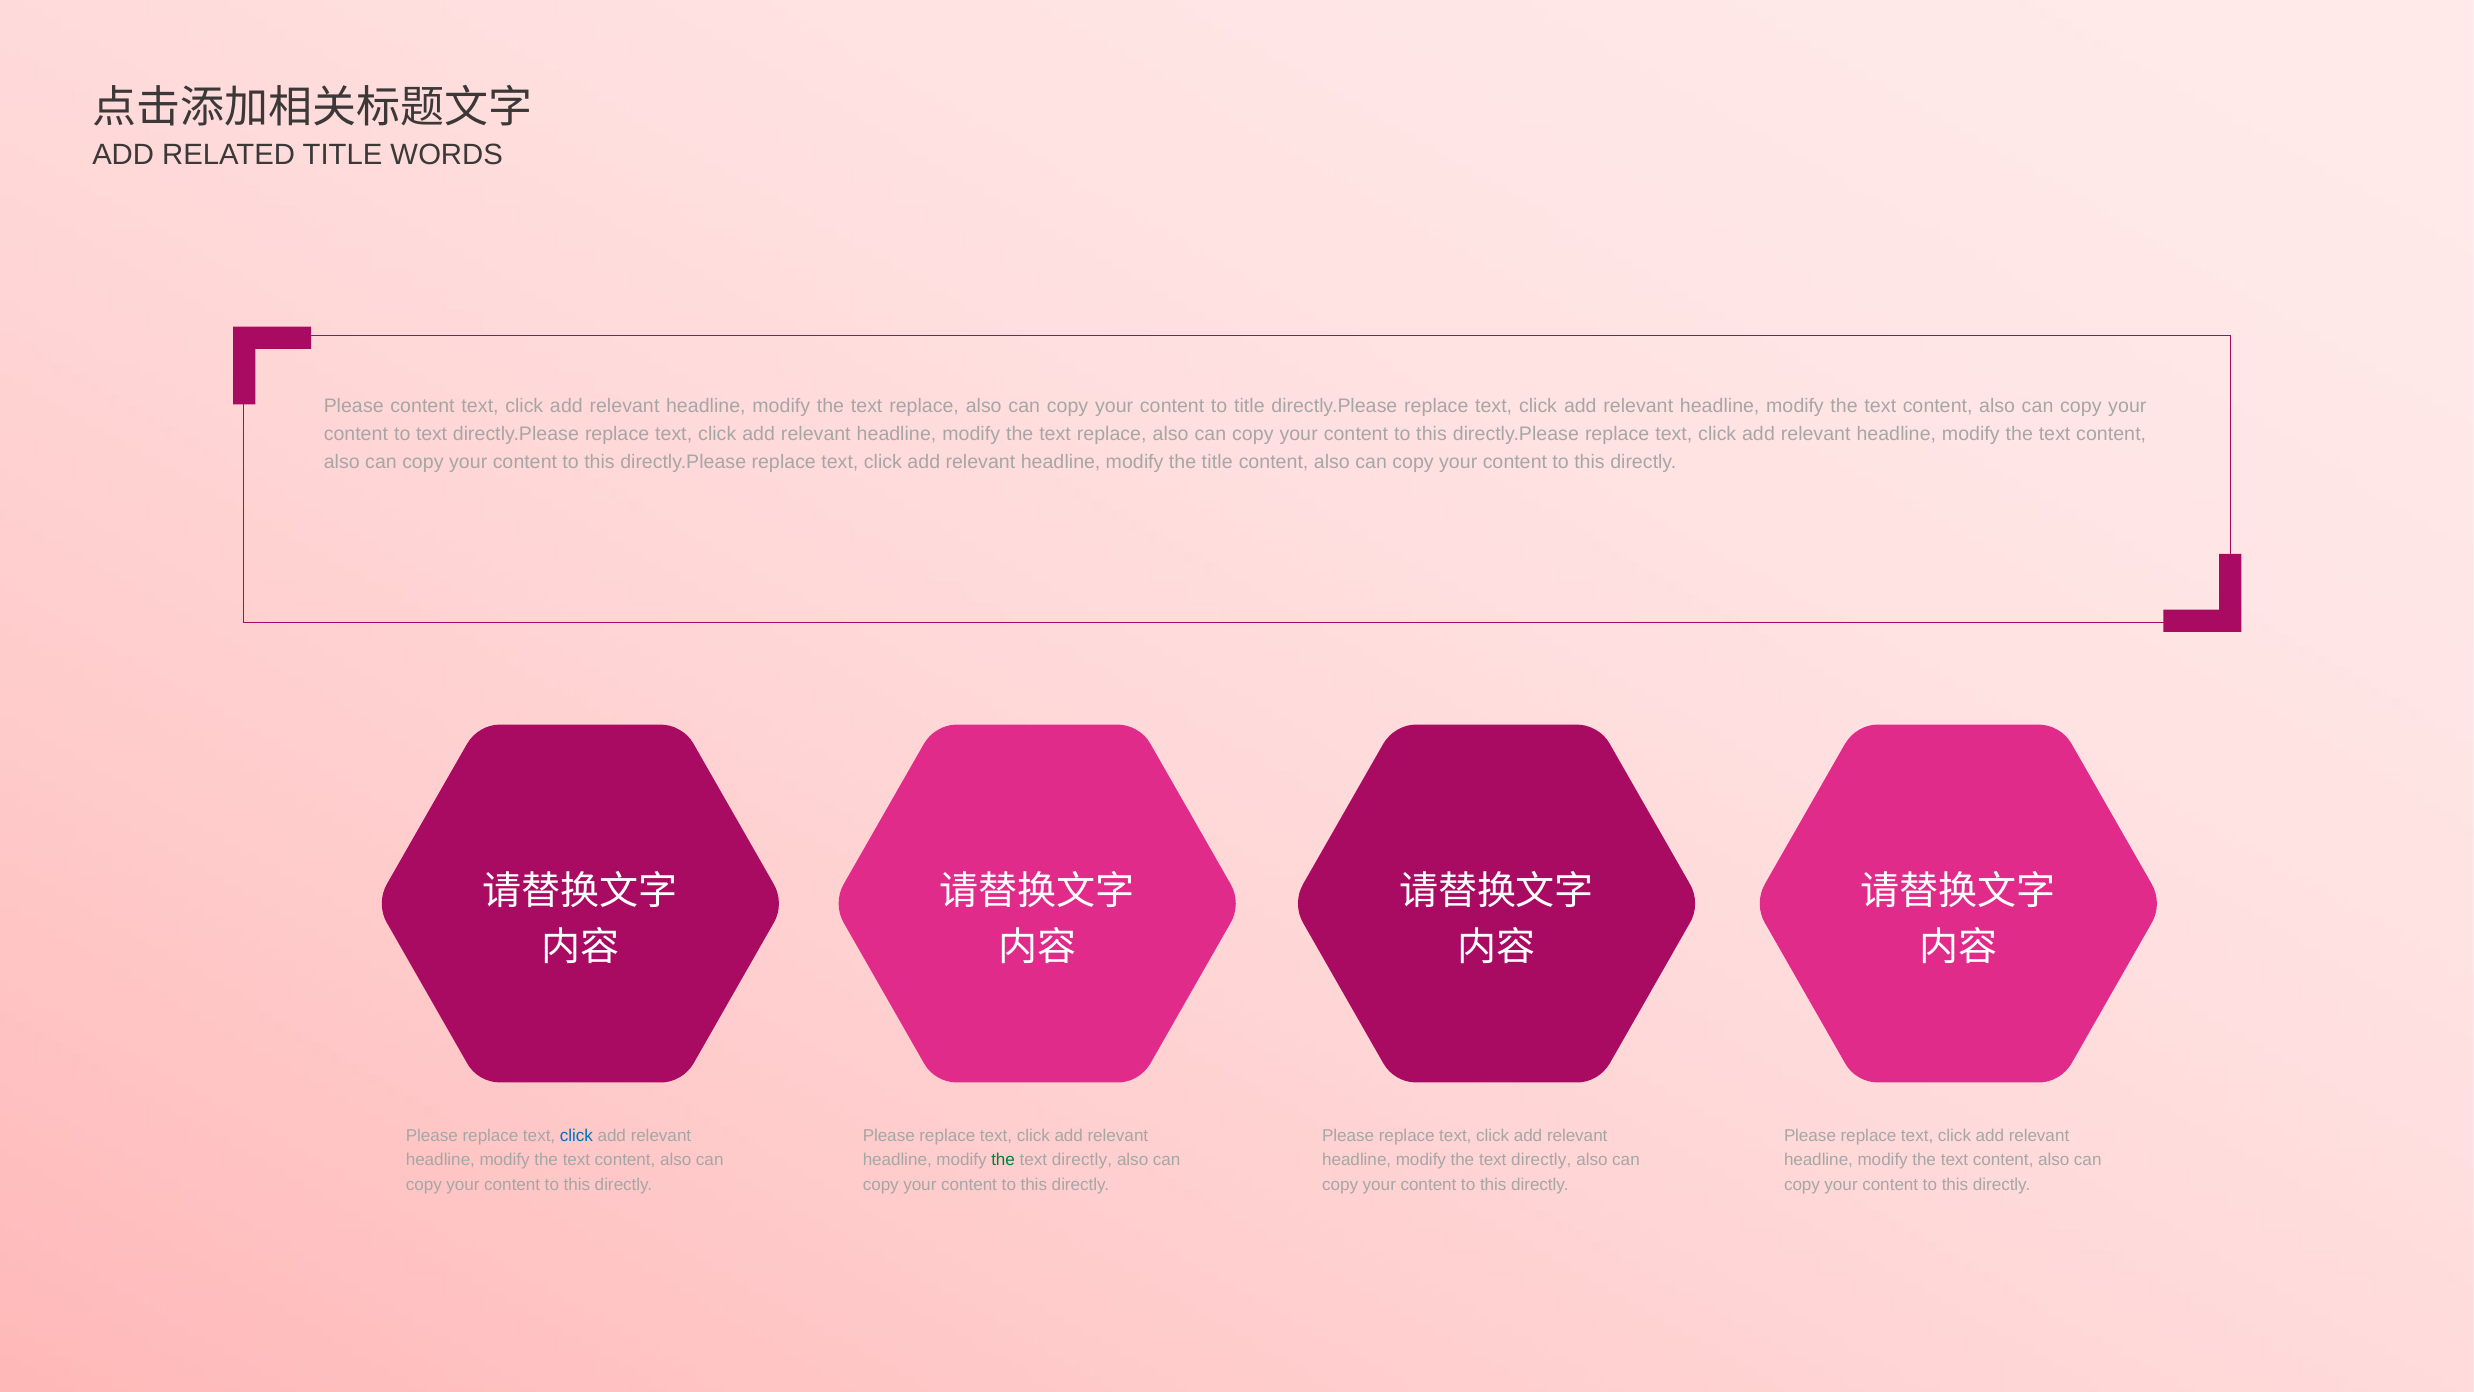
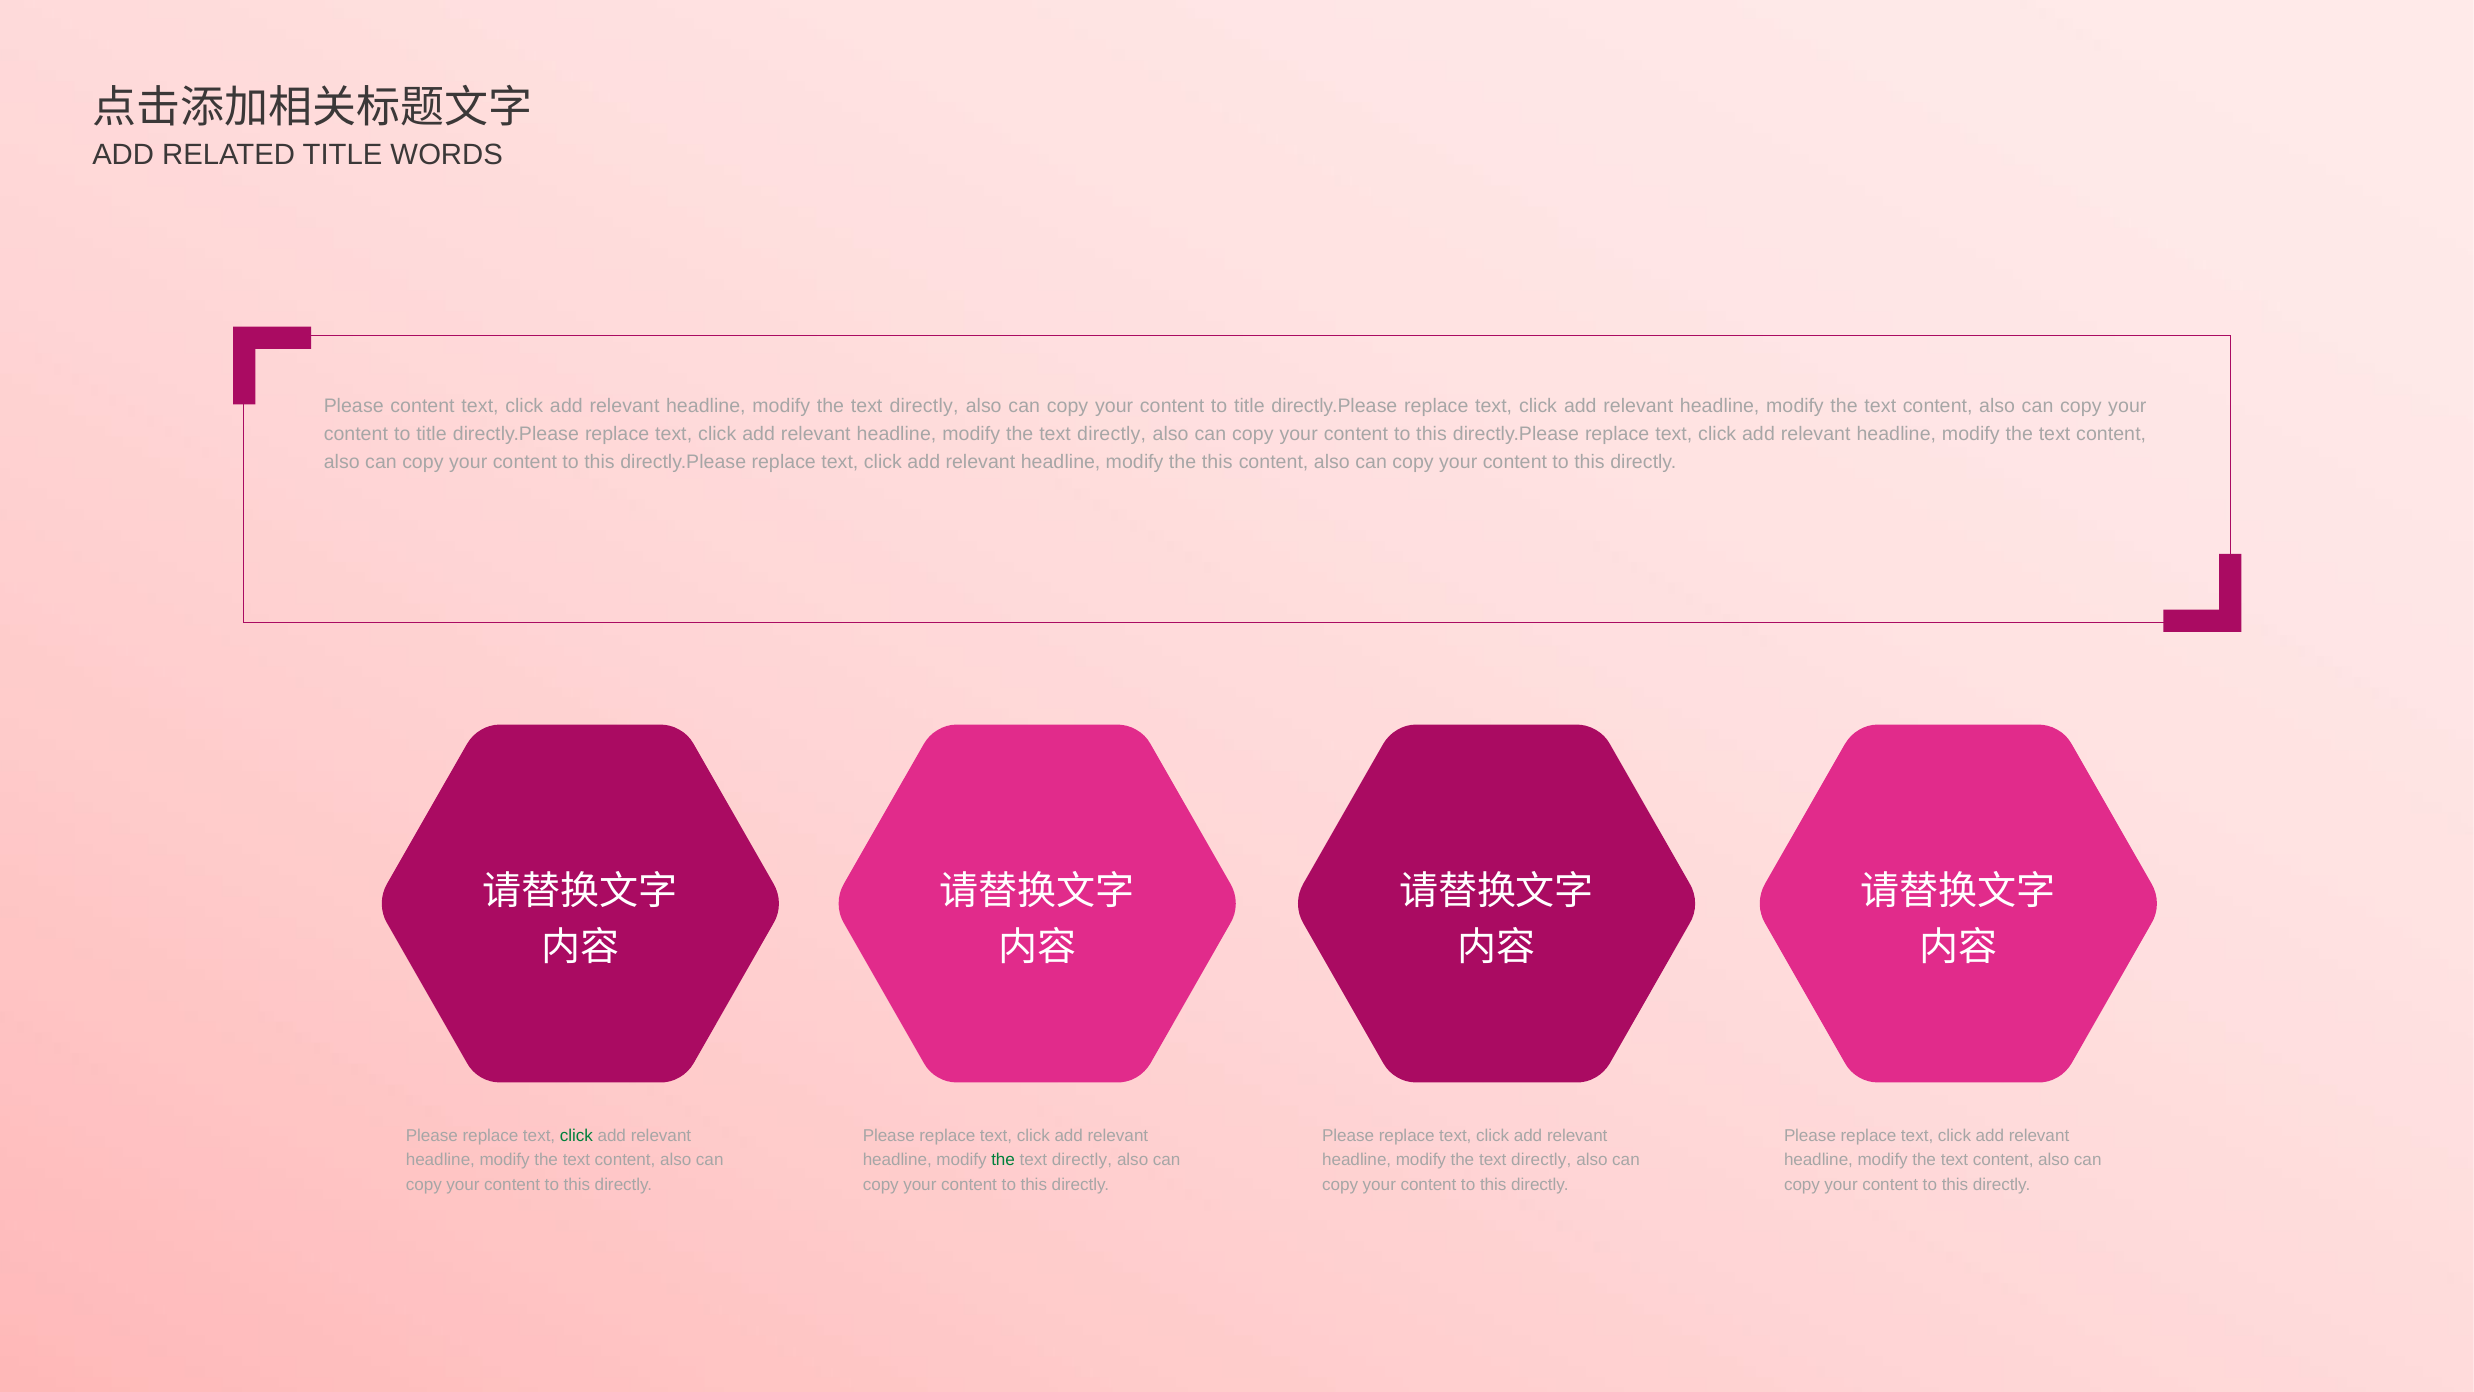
replace at (924, 406): replace -> directly
text at (432, 434): text -> title
replace at (1112, 434): replace -> directly
the title: title -> this
click at (576, 1135) colour: blue -> green
